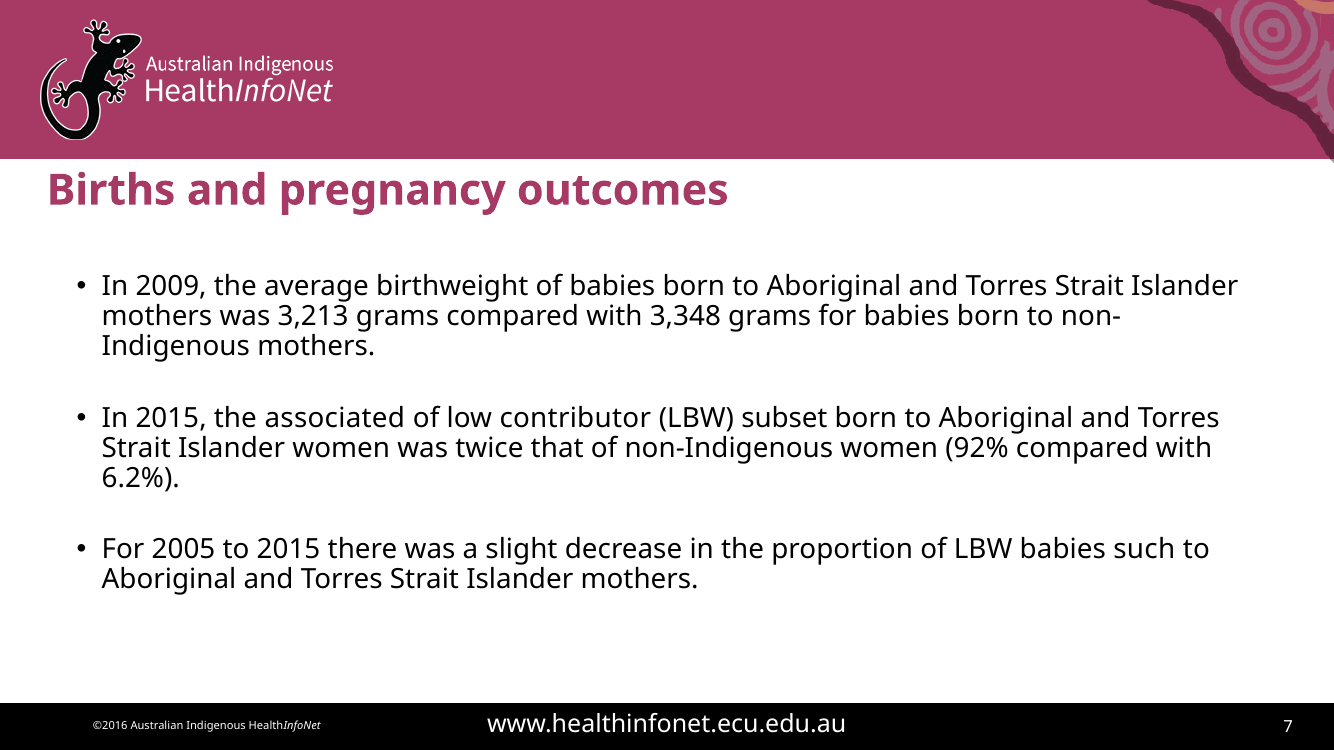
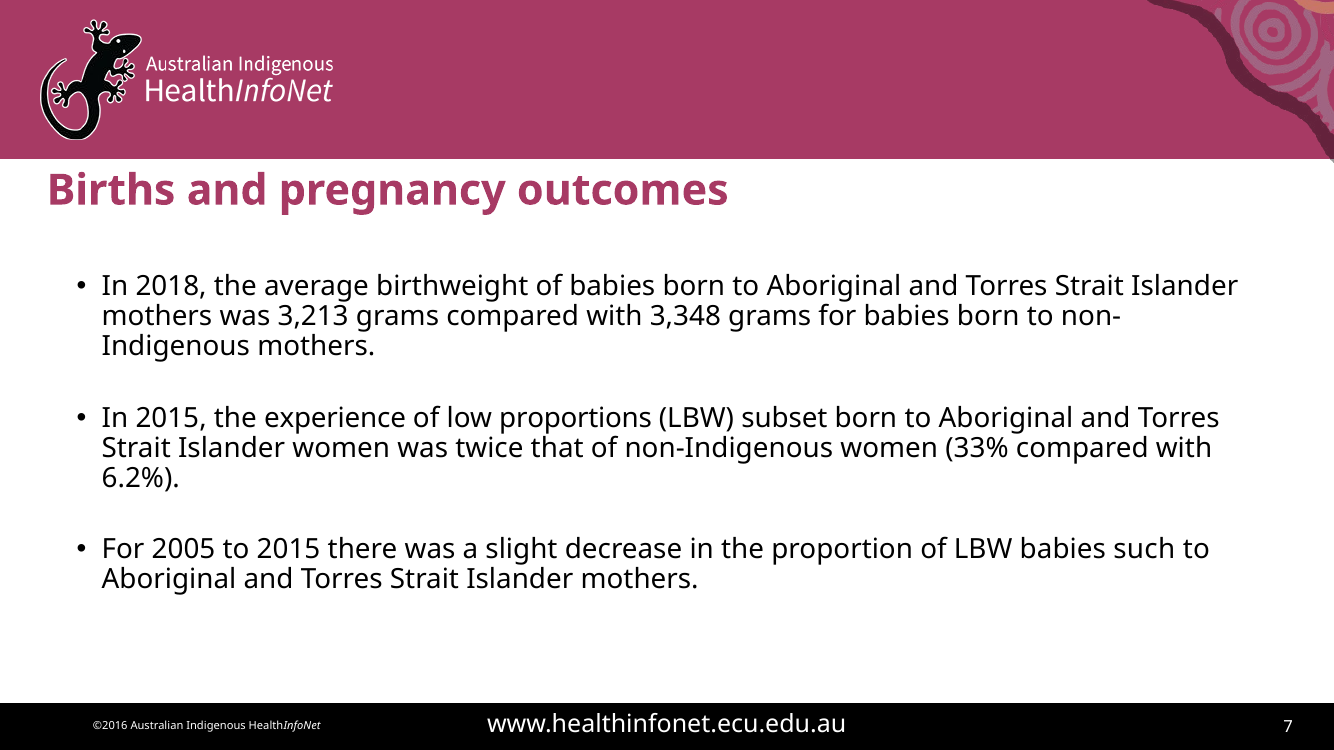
2009: 2009 -> 2018
associated: associated -> experience
contributor: contributor -> proportions
92%: 92% -> 33%
